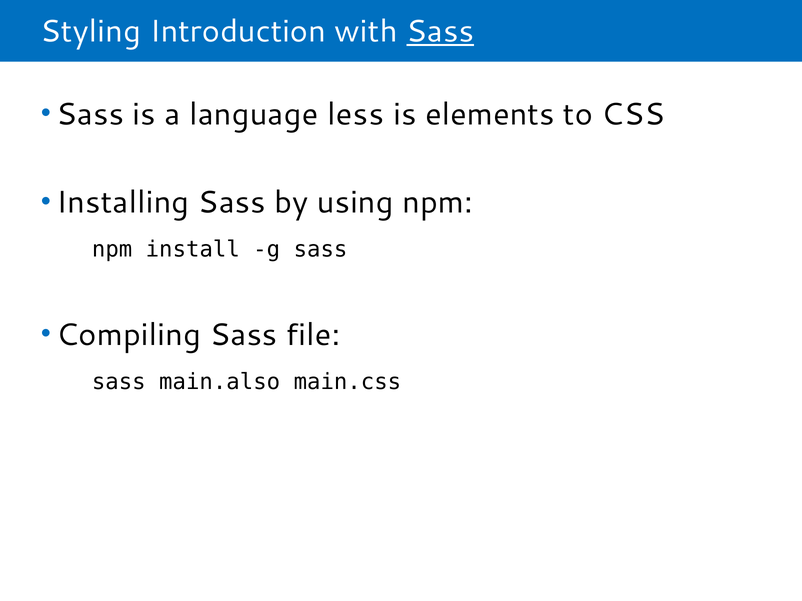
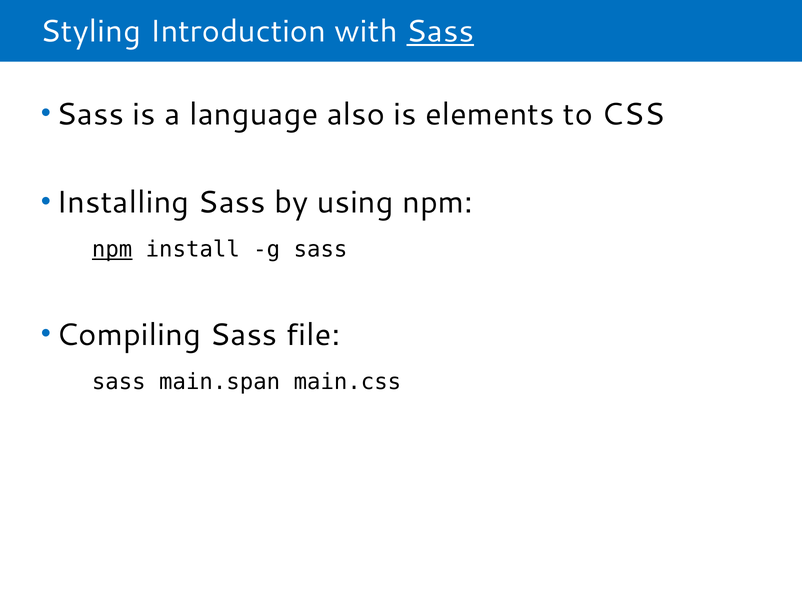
less: less -> also
npm at (112, 250) underline: none -> present
main.also: main.also -> main.span
